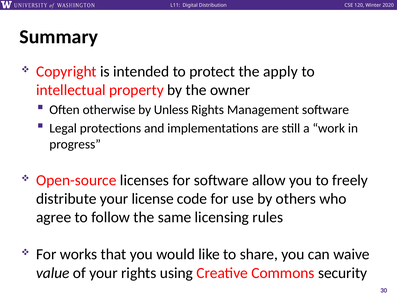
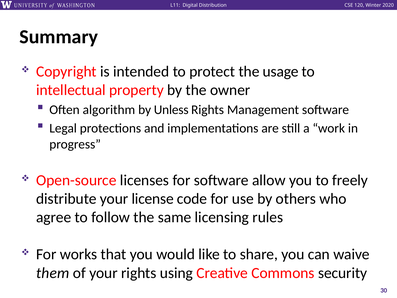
apply: apply -> usage
otherwise: otherwise -> algorithm
value: value -> them
